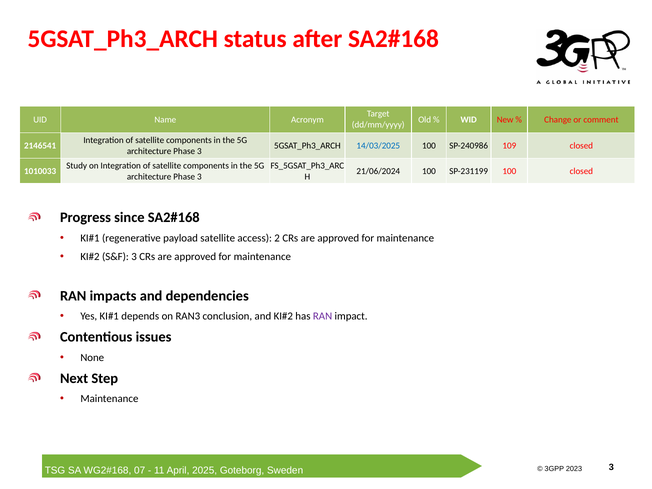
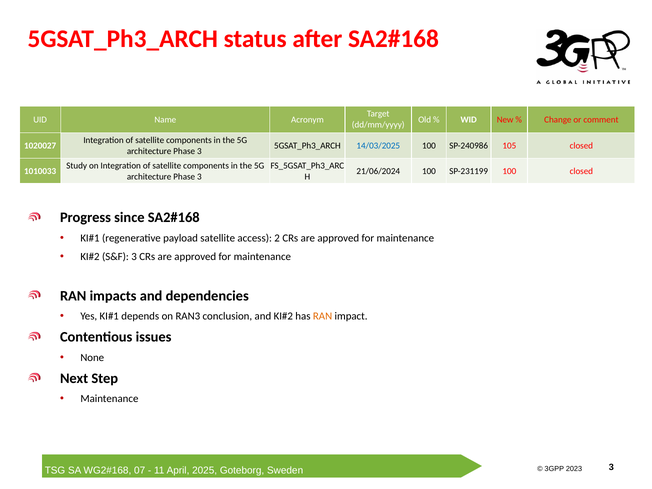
2146541: 2146541 -> 1020027
109: 109 -> 105
RAN at (323, 316) colour: purple -> orange
